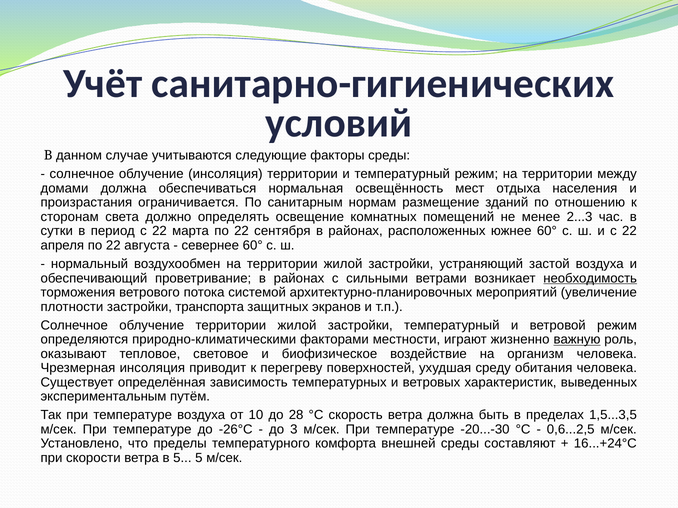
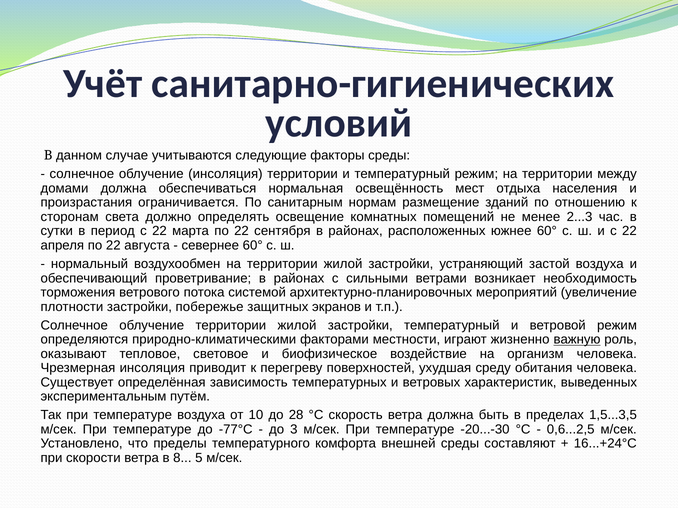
необходимость underline: present -> none
транспорта: транспорта -> побережье
-26°С: -26°С -> -77°С
в 5: 5 -> 8
